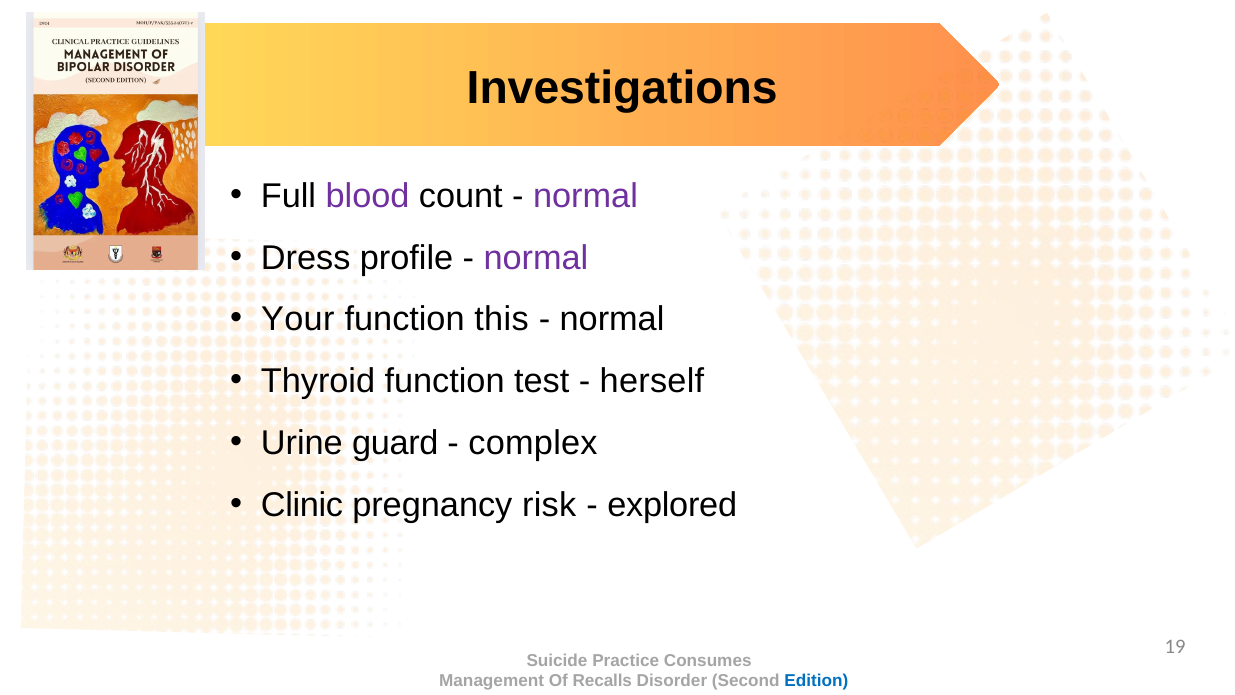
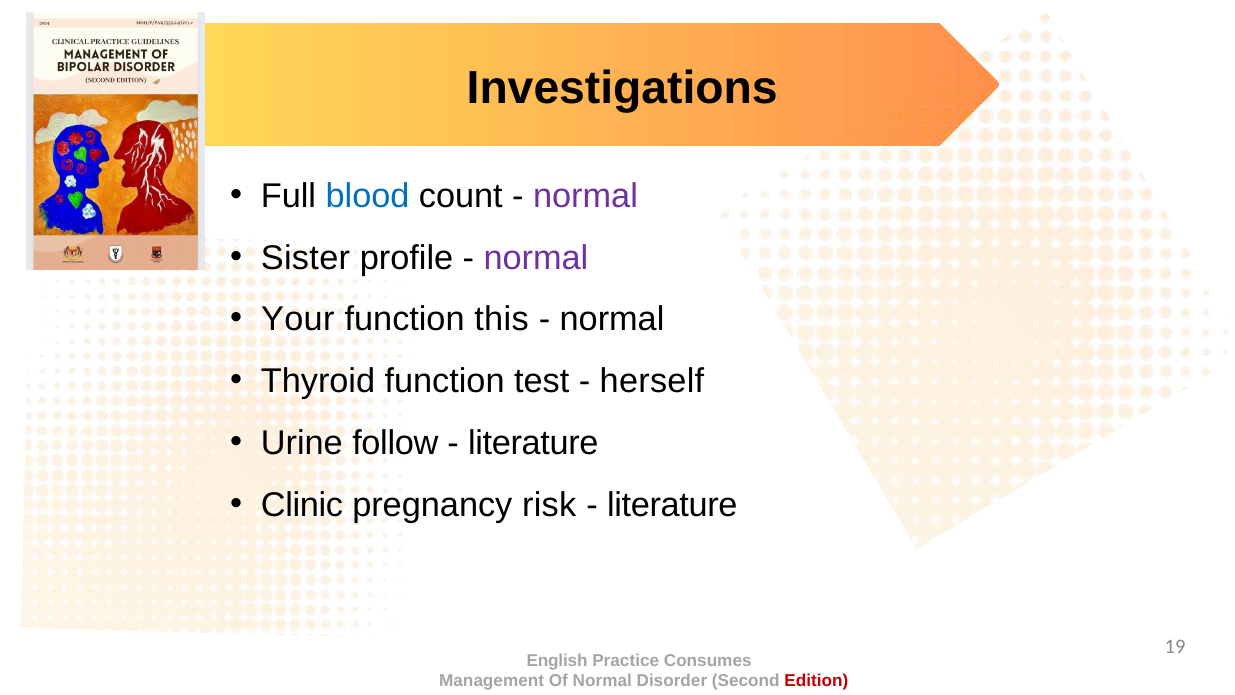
blood colour: purple -> blue
Dress: Dress -> Sister
guard: guard -> follow
complex at (533, 443): complex -> literature
explored at (672, 505): explored -> literature
Suicide: Suicide -> English
Of Recalls: Recalls -> Normal
Edition colour: blue -> red
